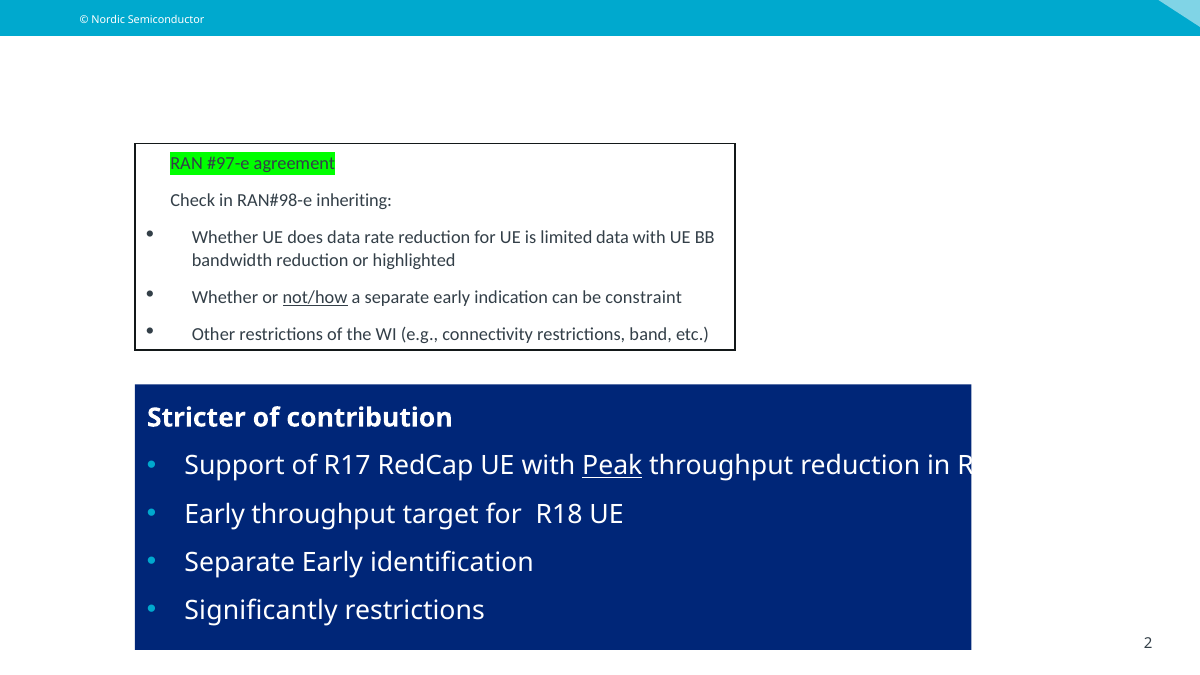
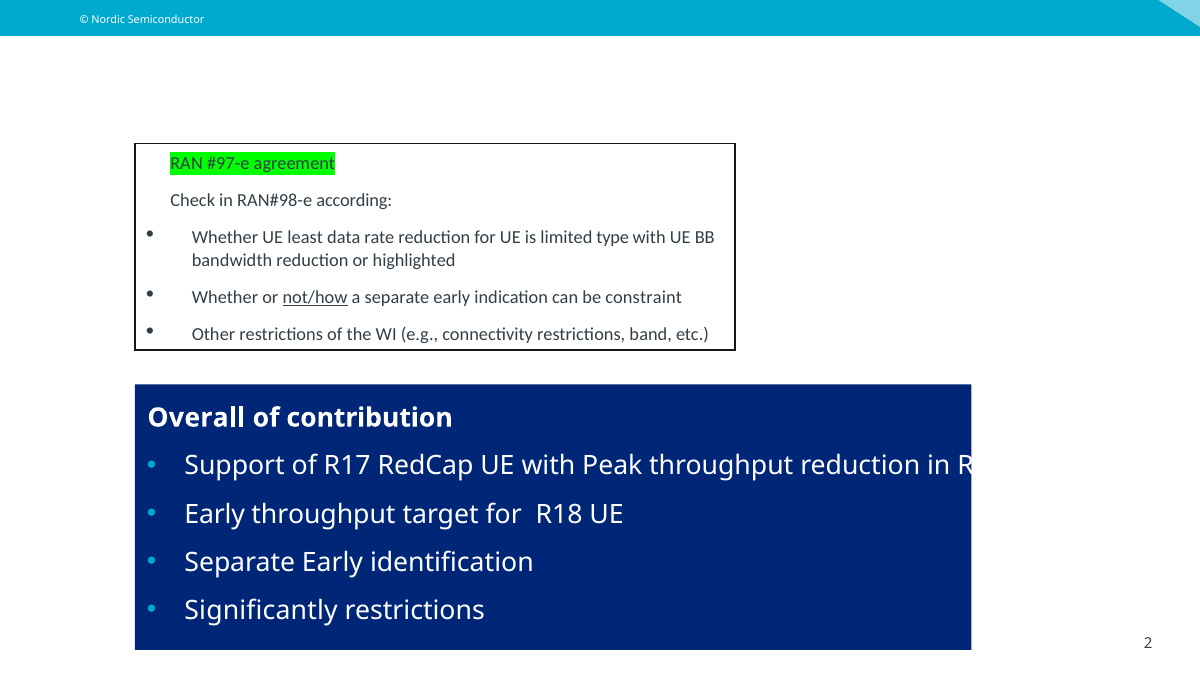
inheriting: inheriting -> according
does: does -> least
limited data: data -> type
Stricter: Stricter -> Overall
Peak underline: present -> none
